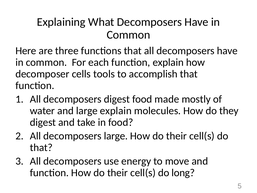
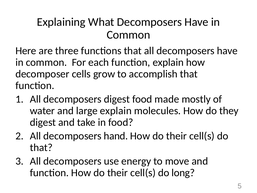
tools: tools -> grow
decomposers large: large -> hand
